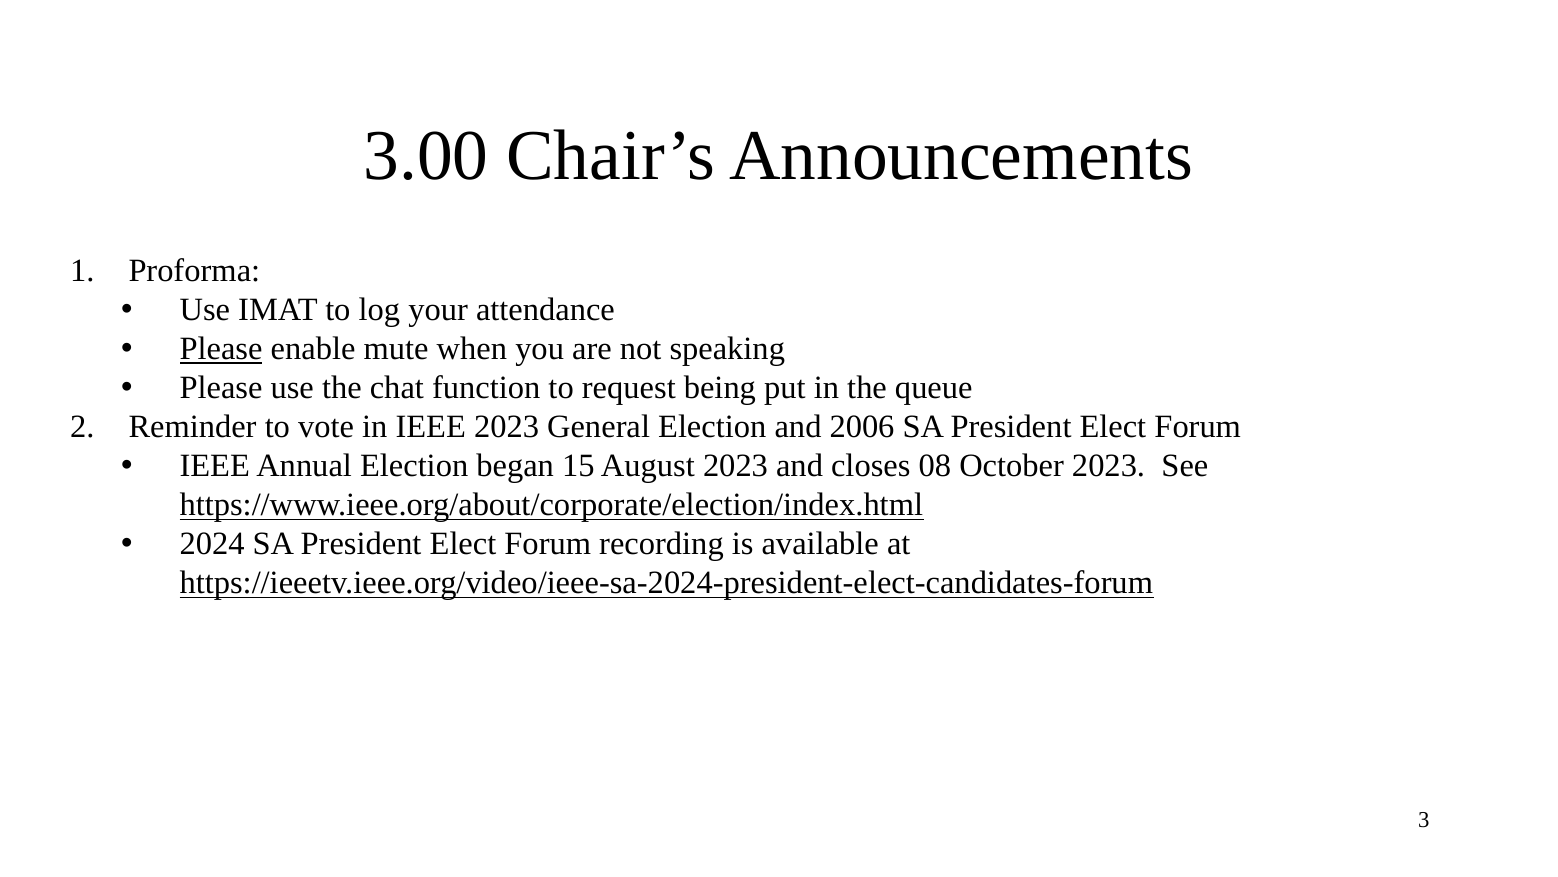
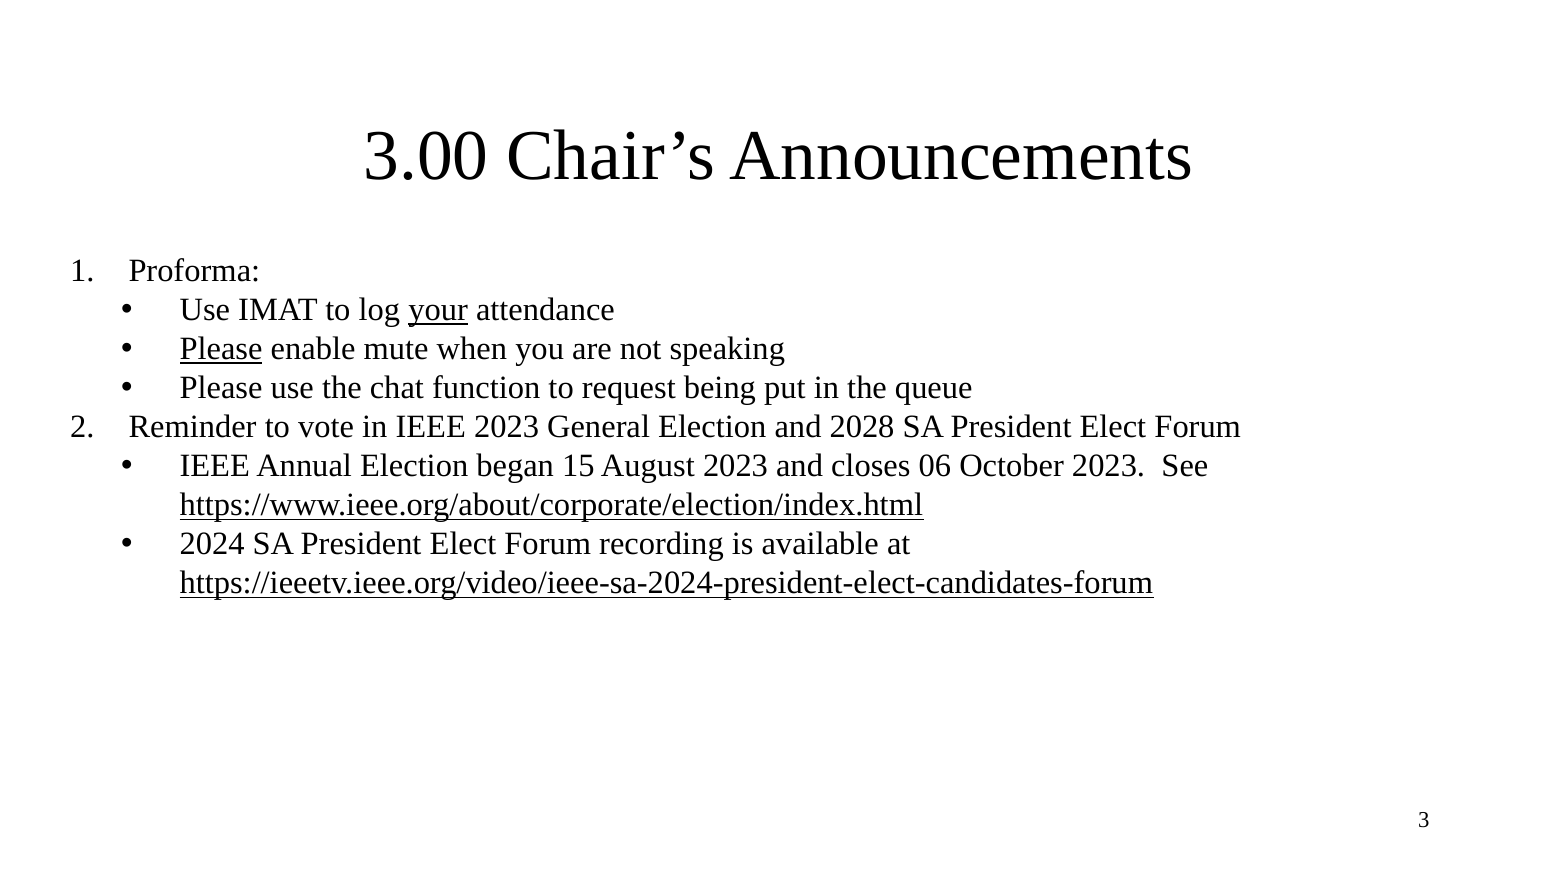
your underline: none -> present
2006: 2006 -> 2028
08: 08 -> 06
